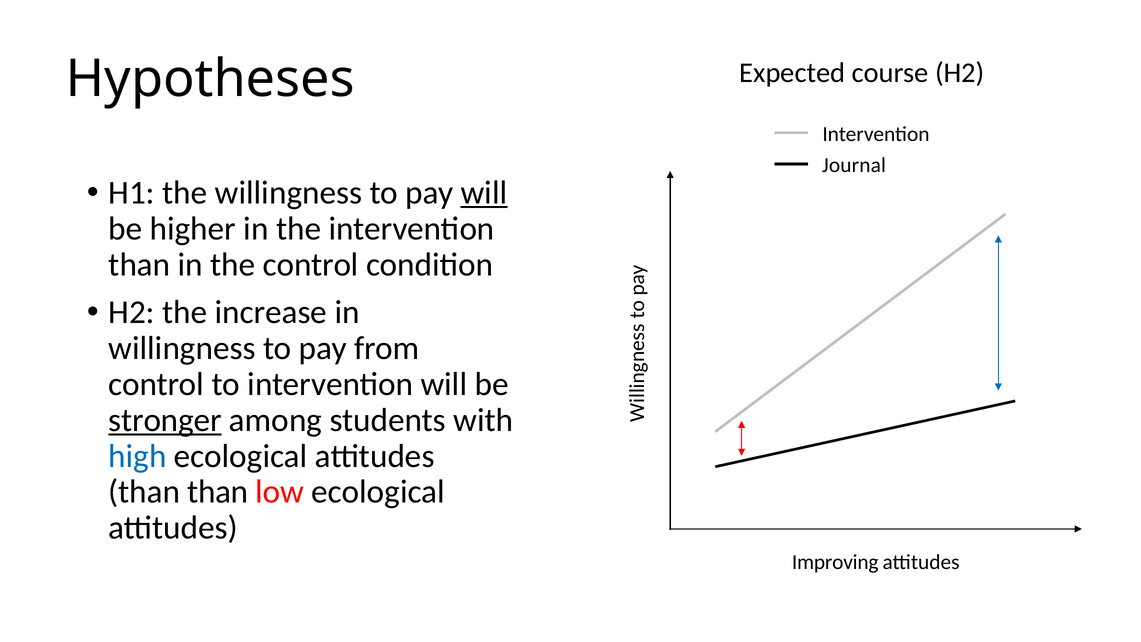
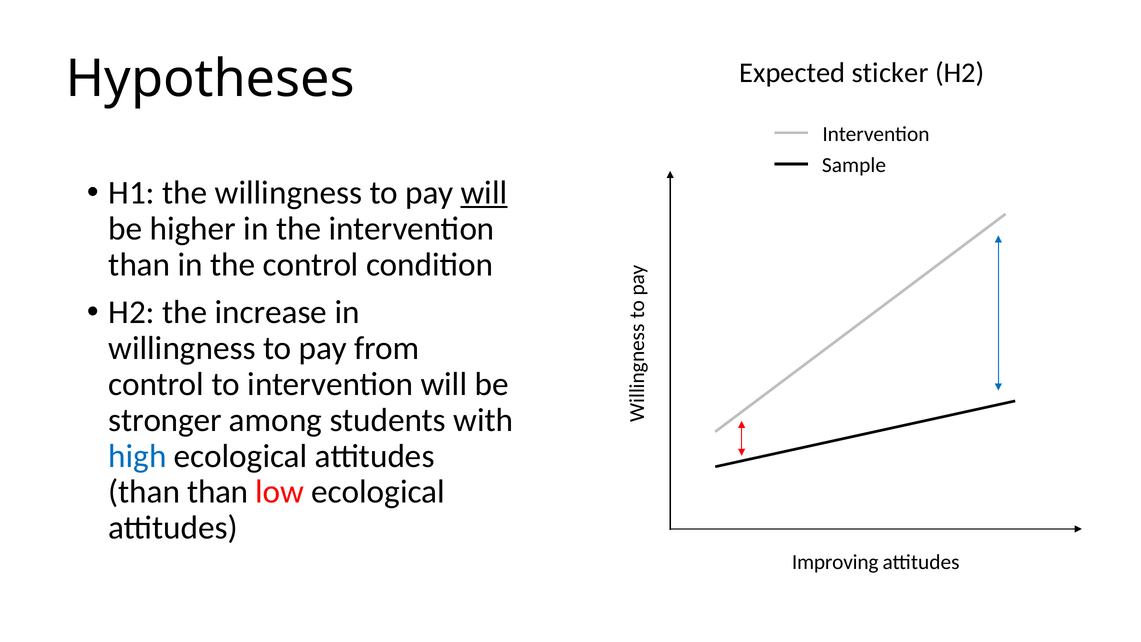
course: course -> sticker
Journal: Journal -> Sample
stronger underline: present -> none
